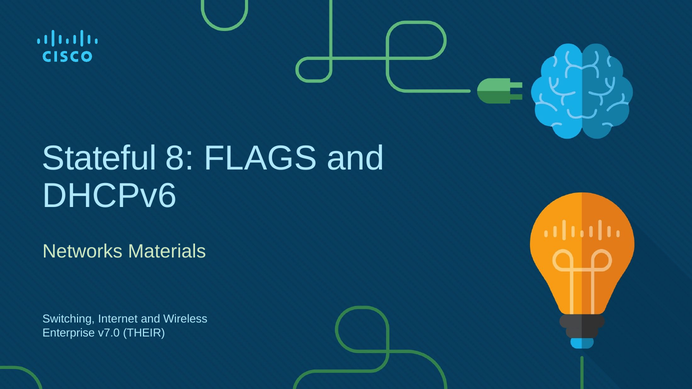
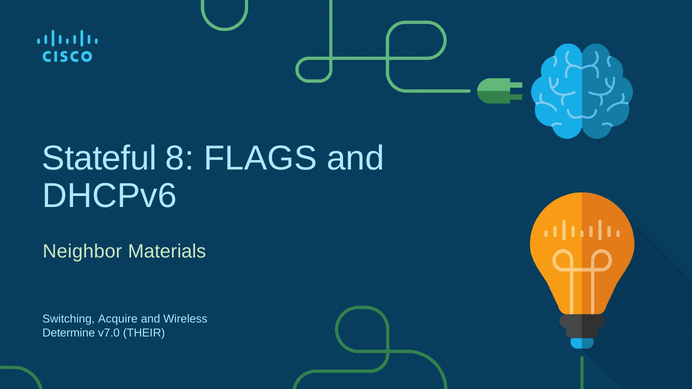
Networks: Networks -> Neighbor
Internet: Internet -> Acquire
Enterprise: Enterprise -> Determine
